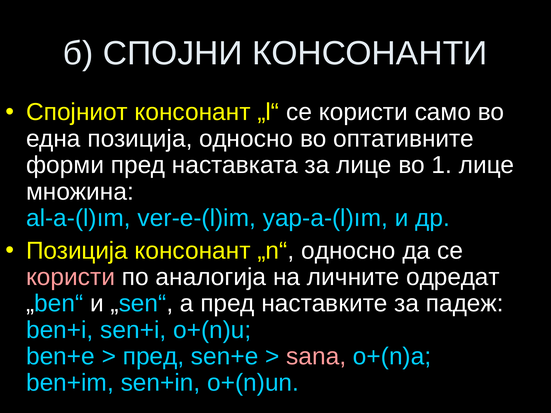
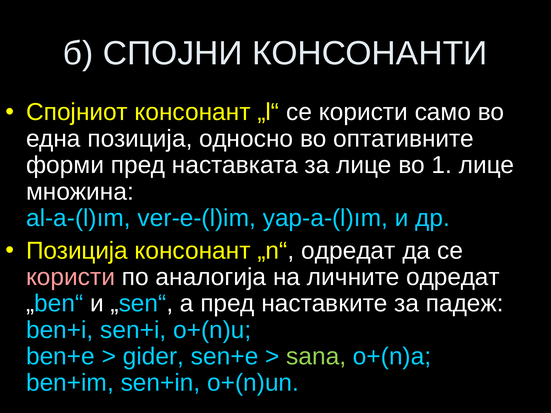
„n“ односно: односно -> одредат
пред at (153, 357): пред -> gider
sana colour: pink -> light green
